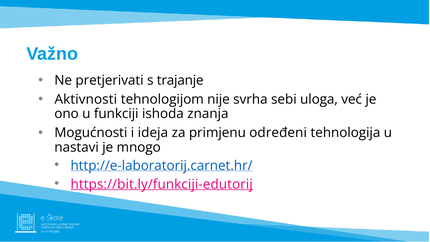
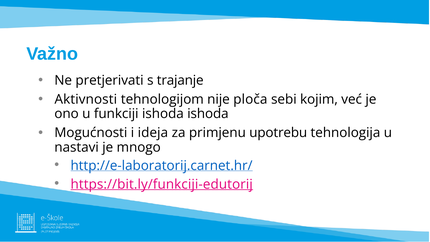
svrha: svrha -> ploča
uloga: uloga -> kojim
ishoda znanja: znanja -> ishoda
određeni: određeni -> upotrebu
